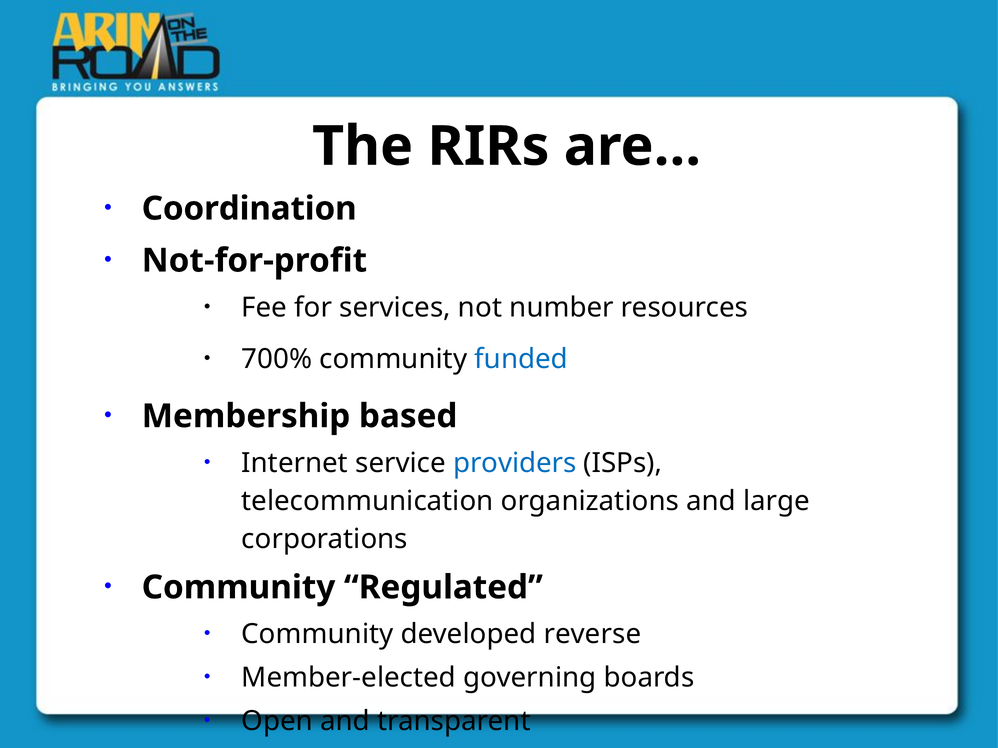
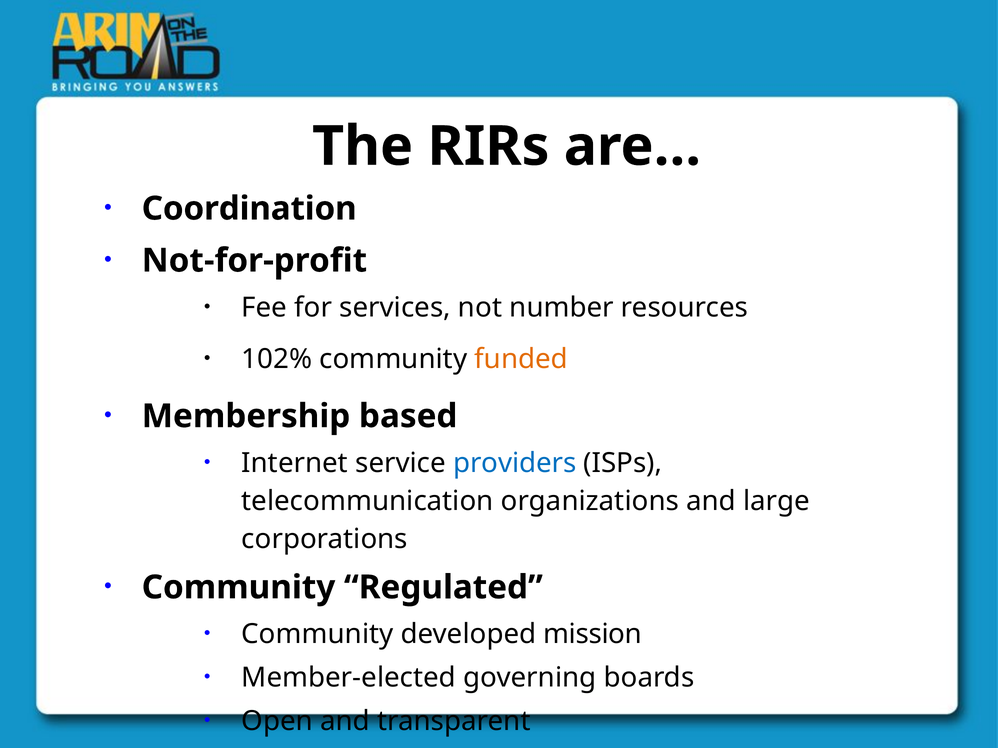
700%: 700% -> 102%
funded colour: blue -> orange
reverse: reverse -> mission
